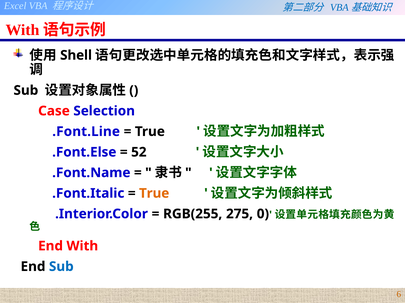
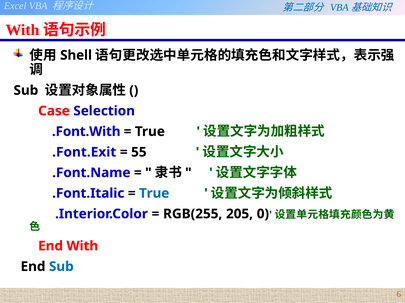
.Font.Line: .Font.Line -> .Font.With
.Font.Else: .Font.Else -> .Font.Exit
52: 52 -> 55
True at (154, 194) colour: orange -> blue
275: 275 -> 205
